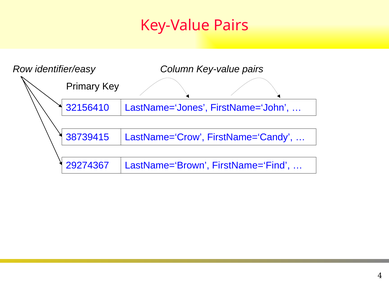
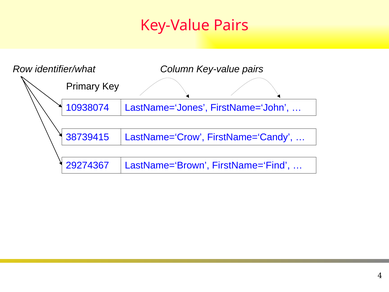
identifier/easy: identifier/easy -> identifier/what
32156410: 32156410 -> 10938074
